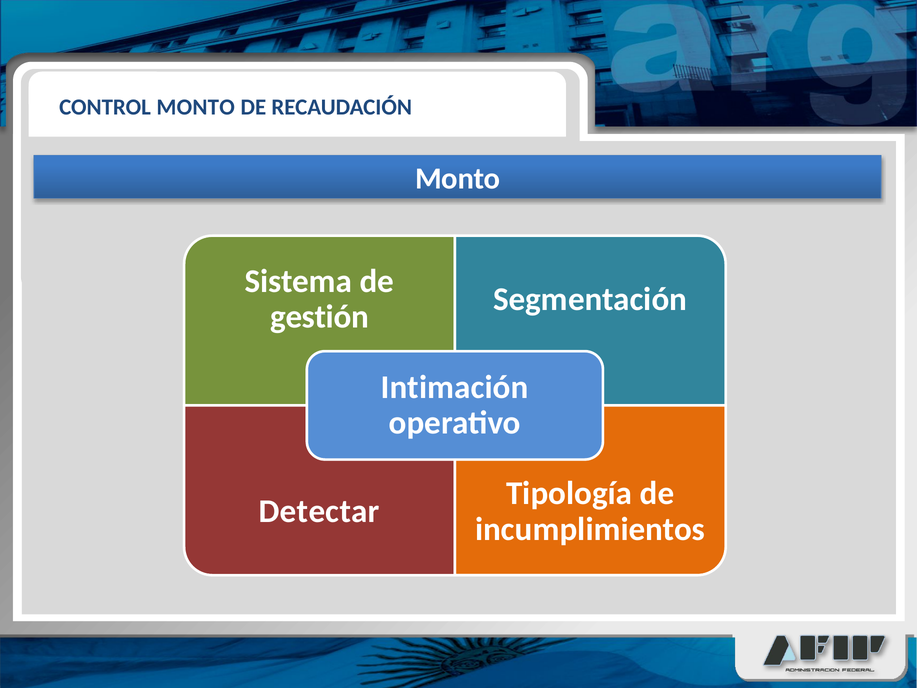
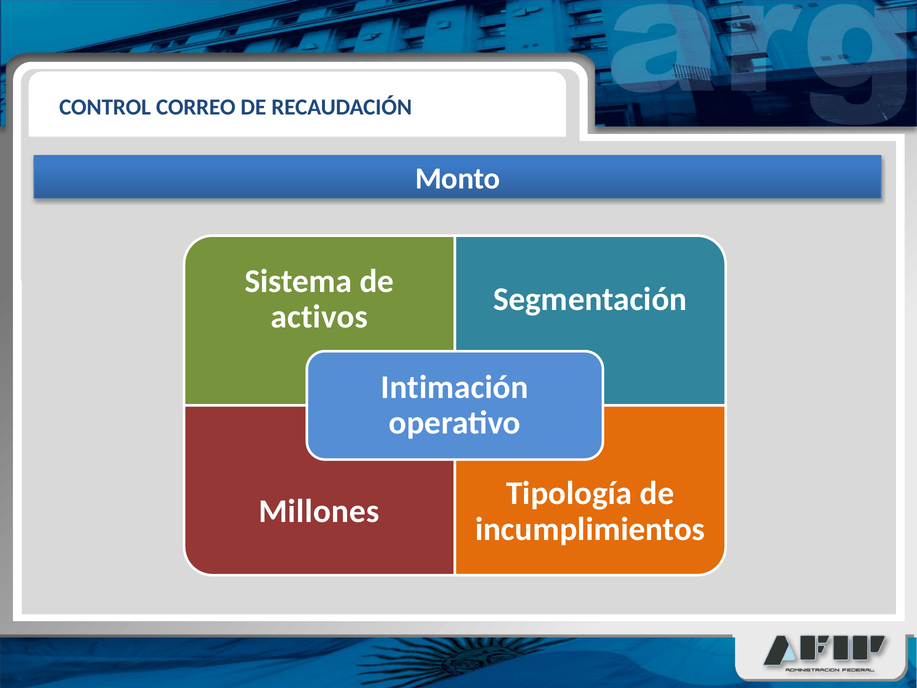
CONTROL MONTO: MONTO -> CORREO
gestión: gestión -> activos
Detectar: Detectar -> Millones
